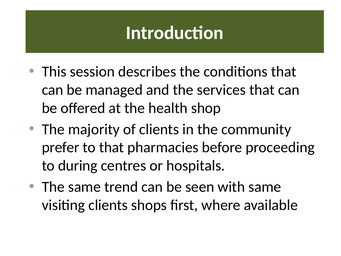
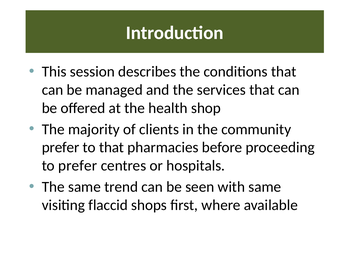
to during: during -> prefer
visiting clients: clients -> flaccid
